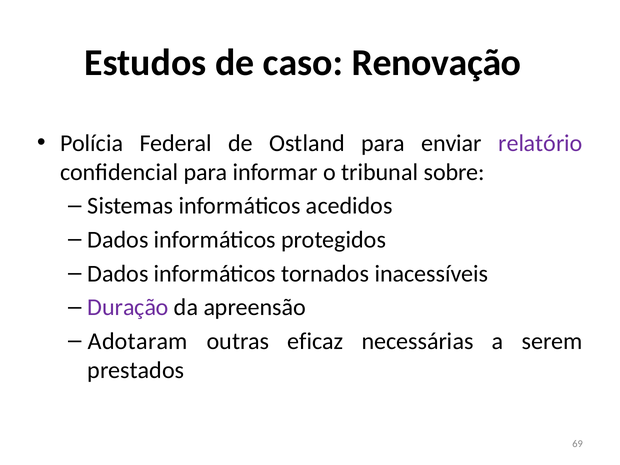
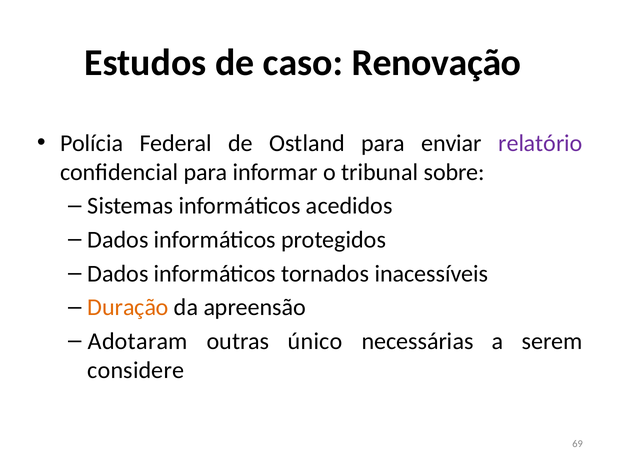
Duração colour: purple -> orange
eficaz: eficaz -> único
prestados: prestados -> considere
